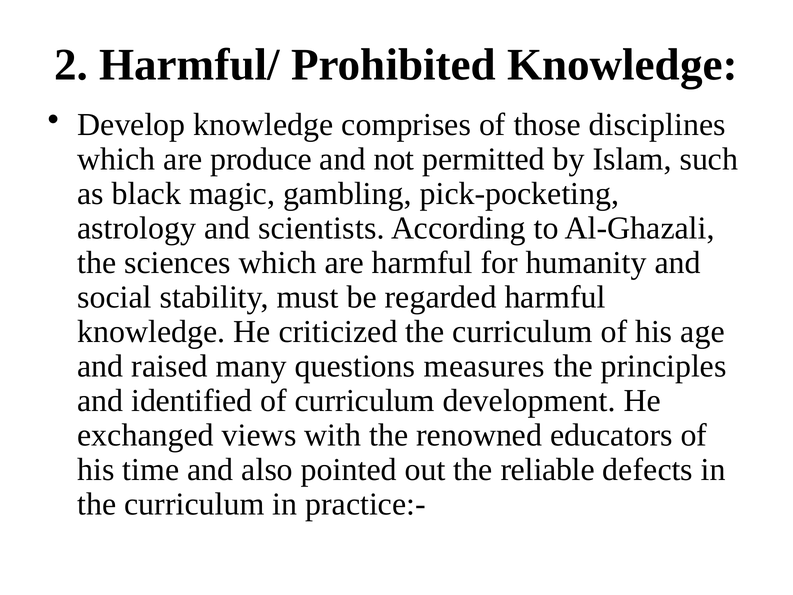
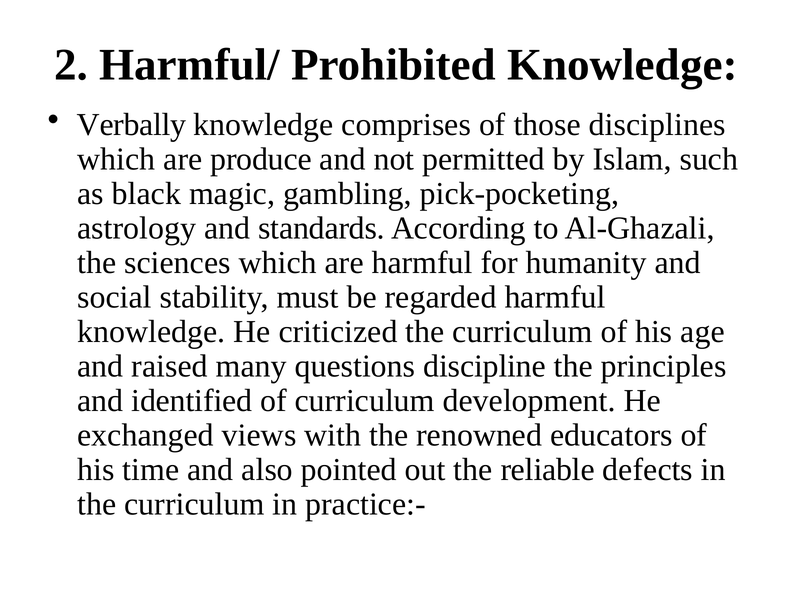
Develop: Develop -> Verbally
scientists: scientists -> standards
measures: measures -> discipline
